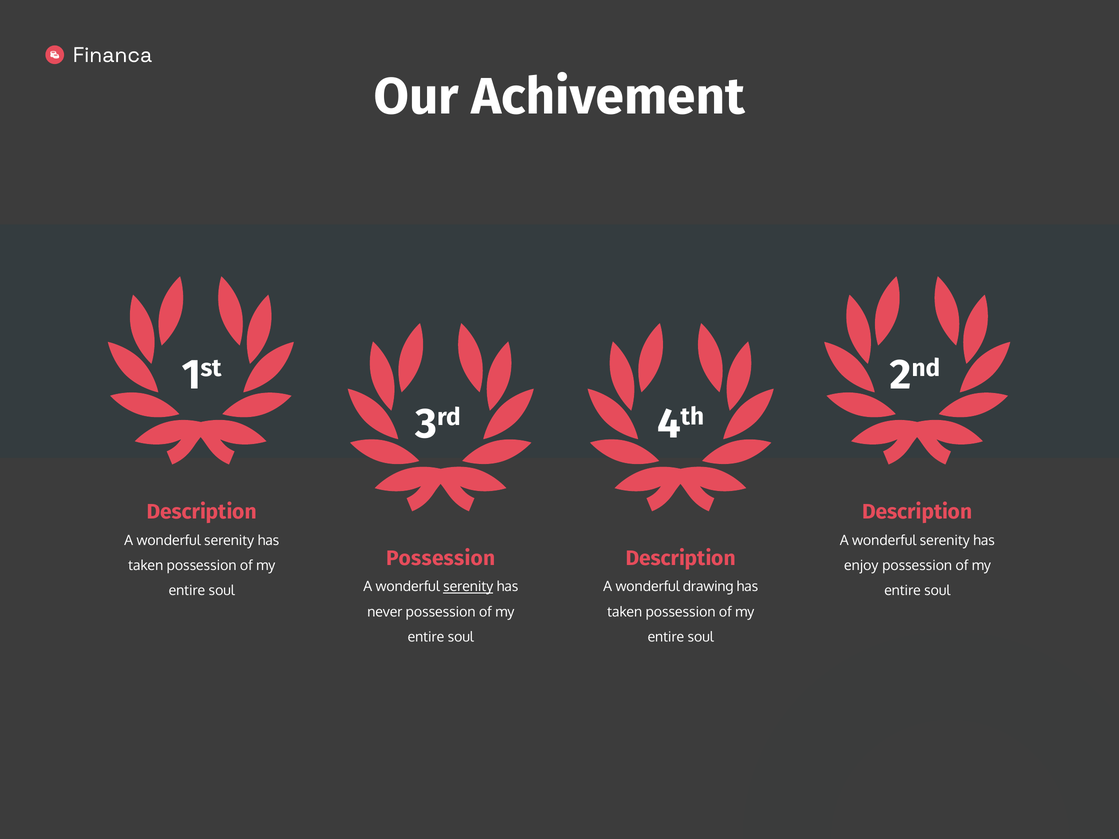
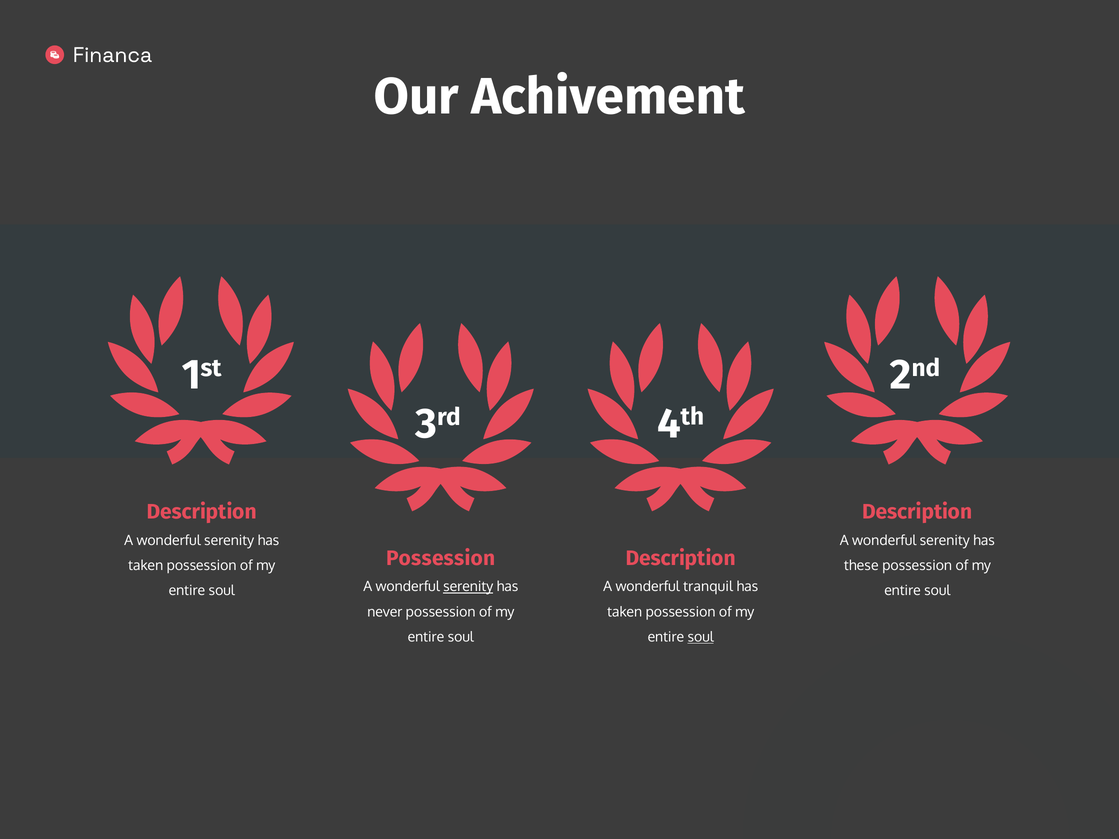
enjoy: enjoy -> these
drawing: drawing -> tranquil
soul at (701, 637) underline: none -> present
